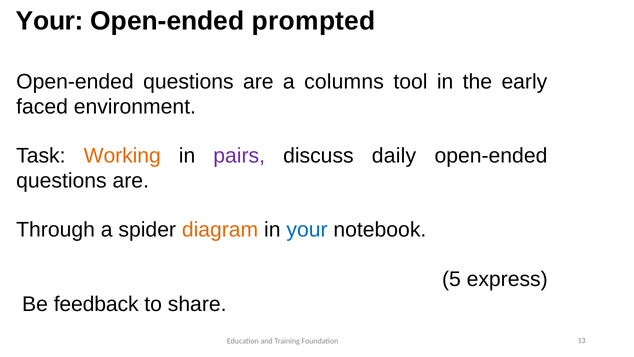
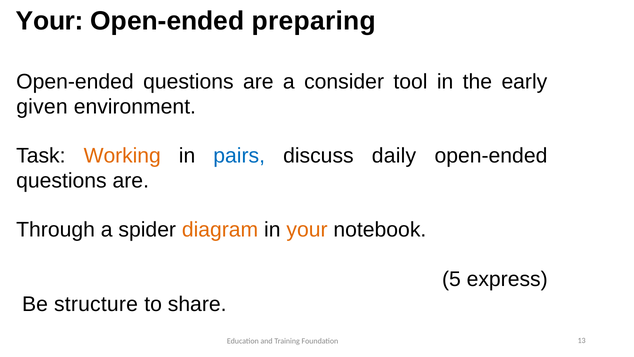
prompted: prompted -> preparing
columns: columns -> consider
faced: faced -> given
pairs colour: purple -> blue
your at (307, 230) colour: blue -> orange
feedback: feedback -> structure
